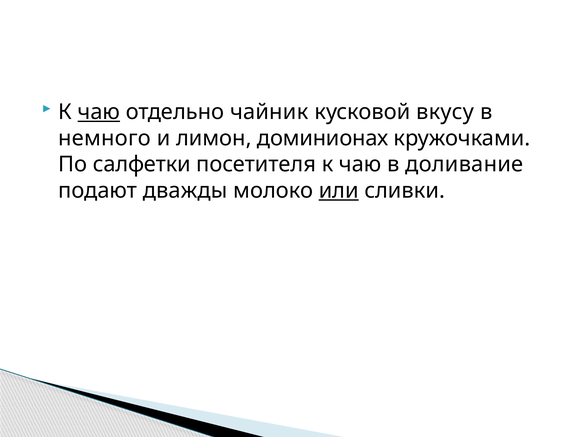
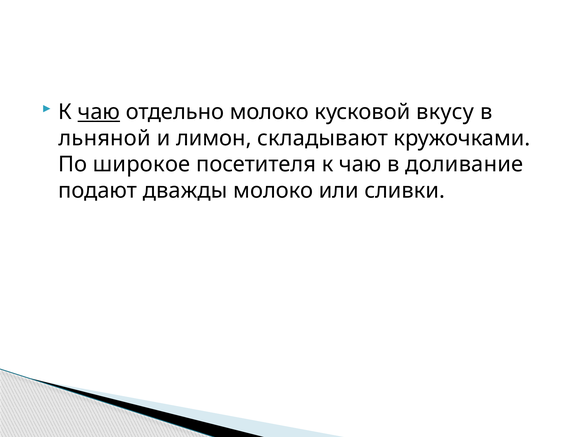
отдельно чайник: чайник -> молоко
немного: немного -> льняной
доминионах: доминионах -> складывают
салфетки: салфетки -> широкое
или underline: present -> none
